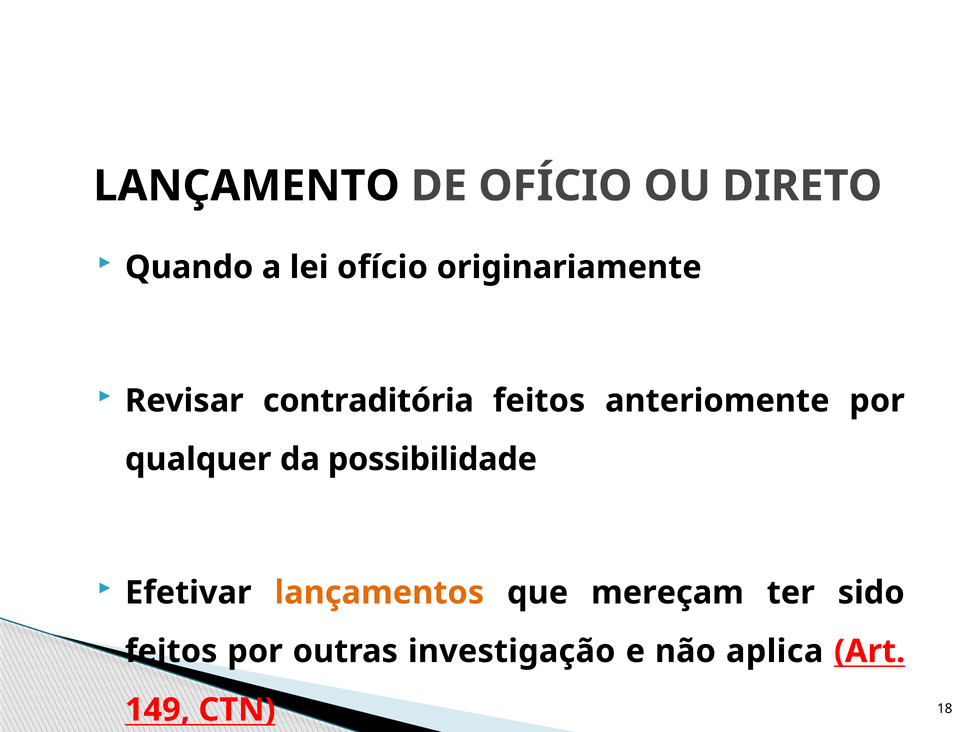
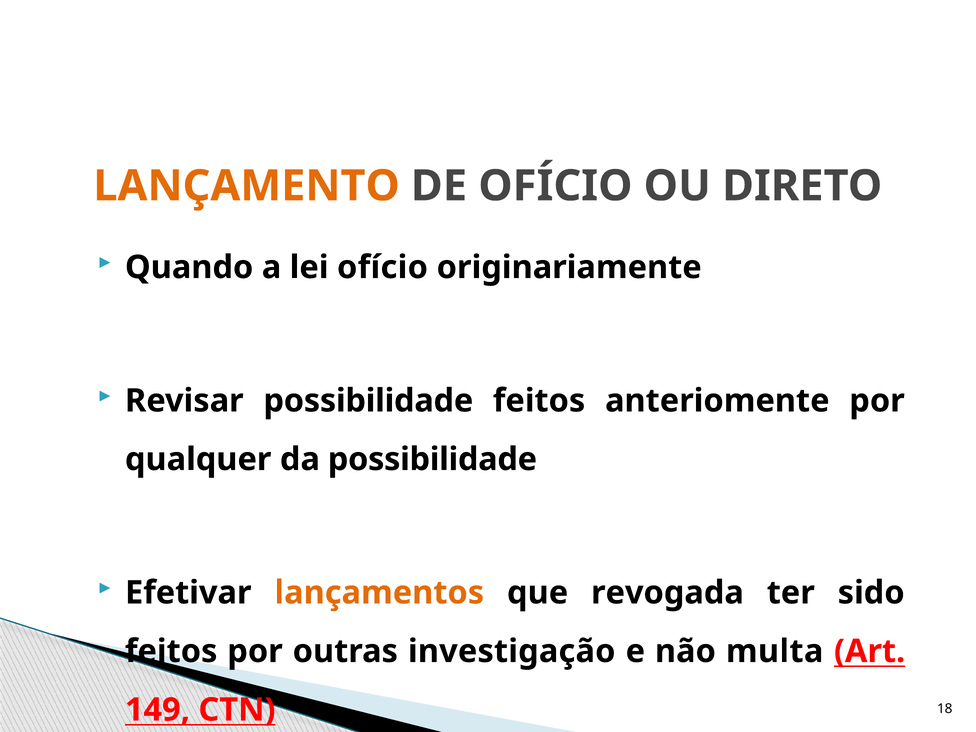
LANÇAMENTO colour: black -> orange
Revisar contraditória: contraditória -> possibilidade
mereçam: mereçam -> revogada
aplica: aplica -> multa
